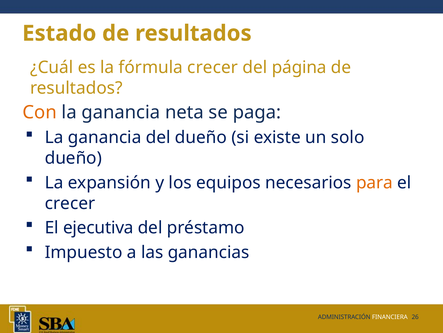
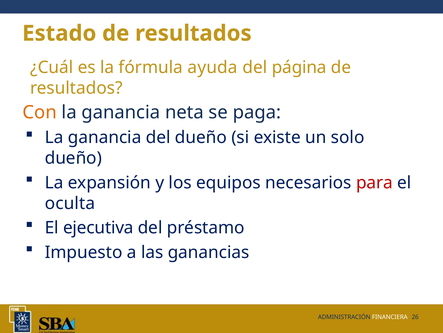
fórmula crecer: crecer -> ayuda
para colour: orange -> red
crecer at (70, 203): crecer -> oculta
